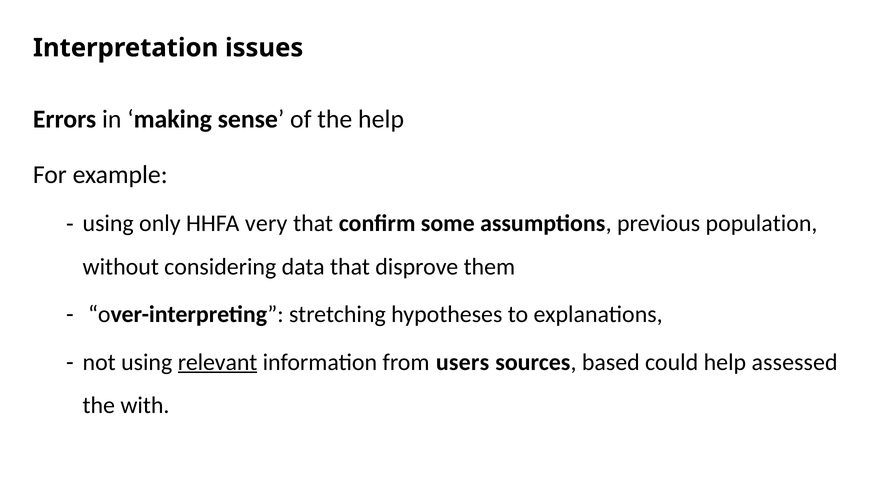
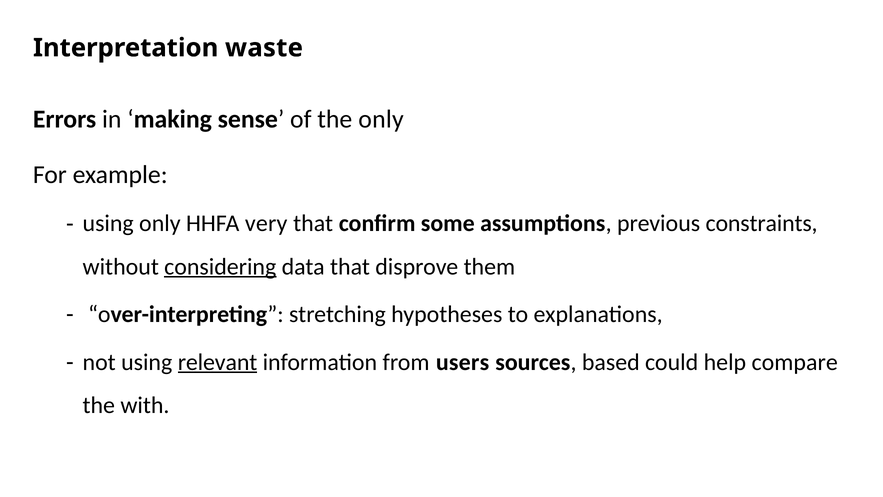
issues: issues -> waste
the help: help -> only
population: population -> constraints
considering underline: none -> present
assessed: assessed -> compare
